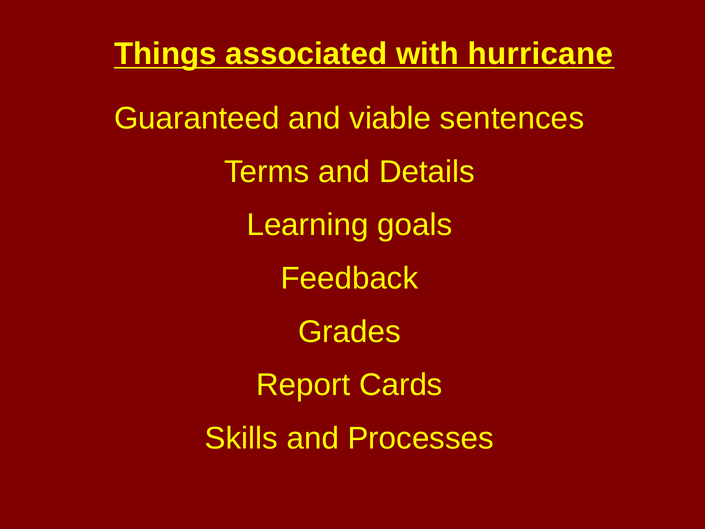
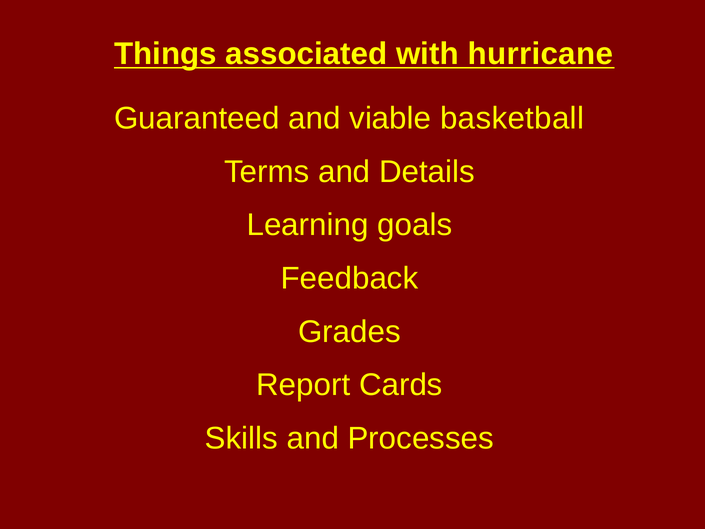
sentences: sentences -> basketball
